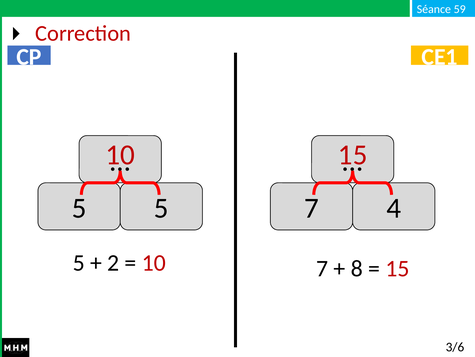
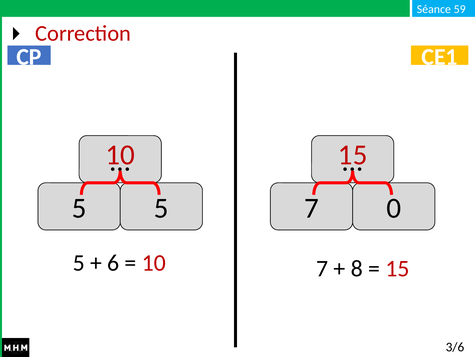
4: 4 -> 0
2: 2 -> 6
